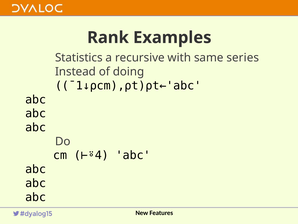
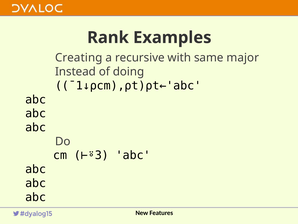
Statistics: Statistics -> Creating
series: series -> major
⊢⍤4: ⊢⍤4 -> ⊢⍤3
